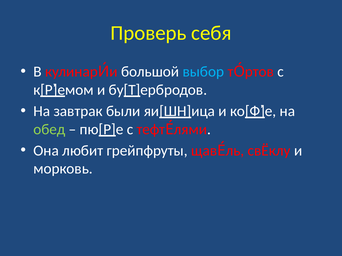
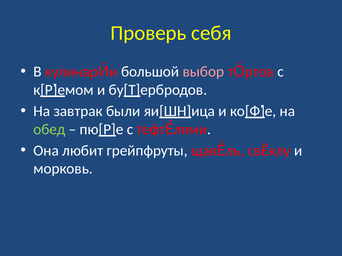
выбор colour: light blue -> pink
